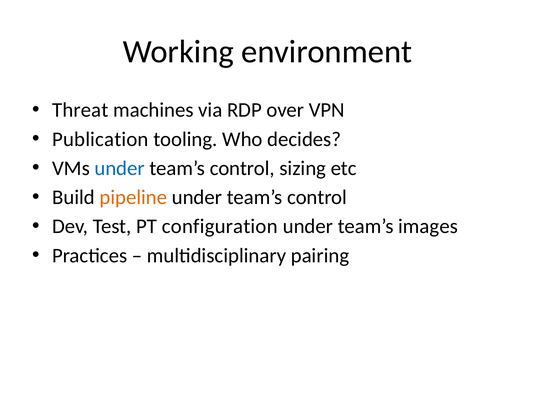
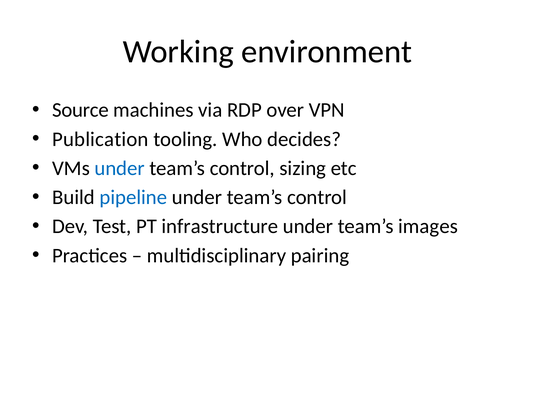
Threat: Threat -> Source
pipeline colour: orange -> blue
configuration: configuration -> infrastructure
